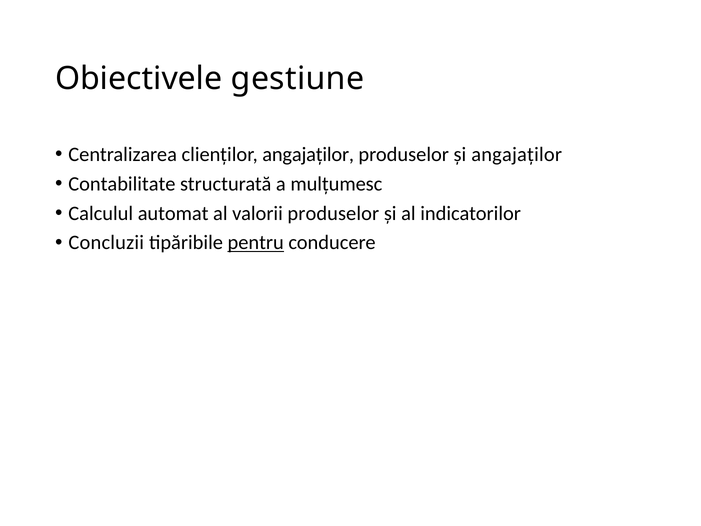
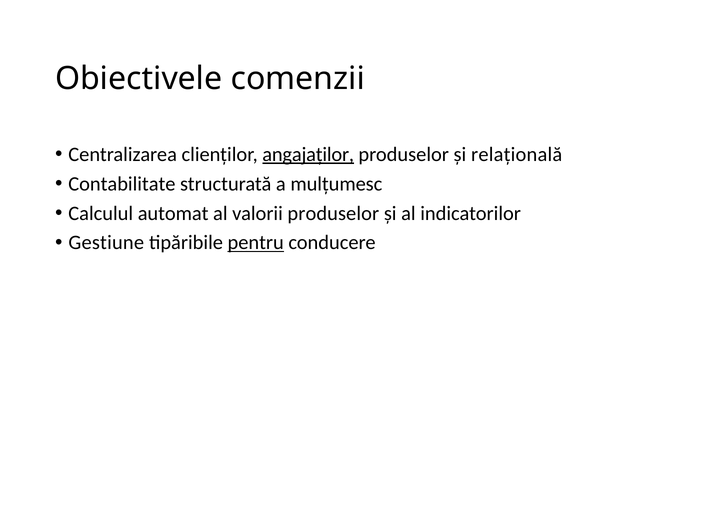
gestiune: gestiune -> comenzii
angajaților at (308, 154) underline: none -> present
și angajaților: angajaților -> relațională
Concluzii: Concluzii -> Gestiune
